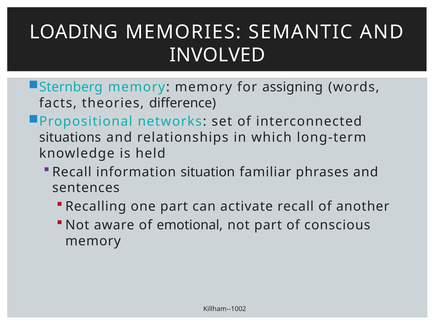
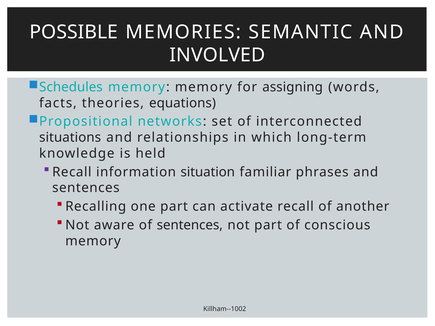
LOADING: LOADING -> POSSIBLE
Sternberg: Sternberg -> Schedules
difference: difference -> equations
of emotional: emotional -> sentences
